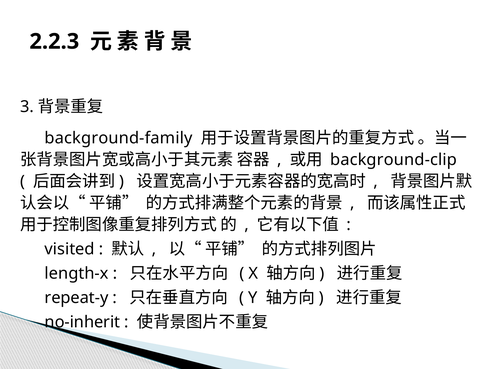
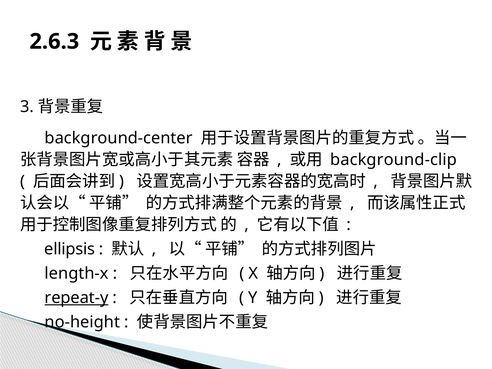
2.2.3: 2.2.3 -> 2.6.3
background-family: background-family -> background-center
visited: visited -> ellipsis
repeat-y underline: none -> present
no-inherit: no-inherit -> no-height
